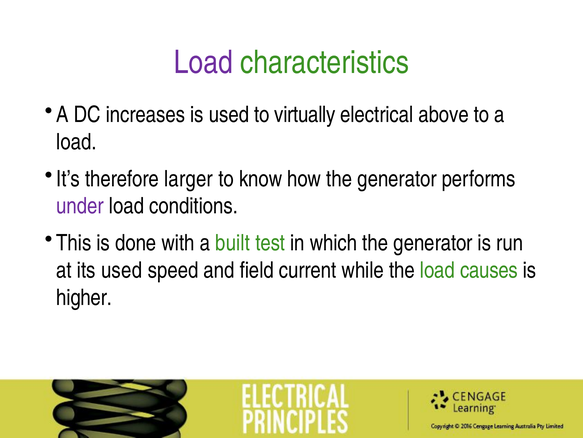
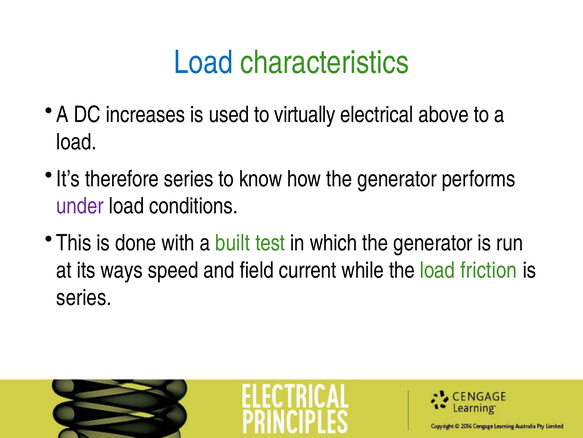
Load at (203, 62) colour: purple -> blue
therefore larger: larger -> series
its used: used -> ways
causes: causes -> friction
higher at (84, 297): higher -> series
